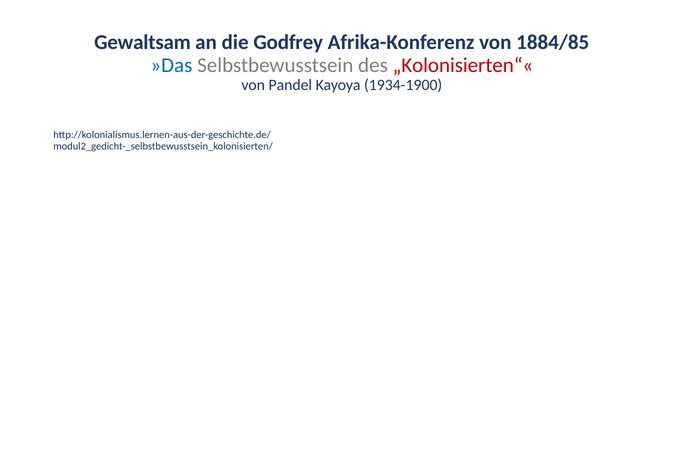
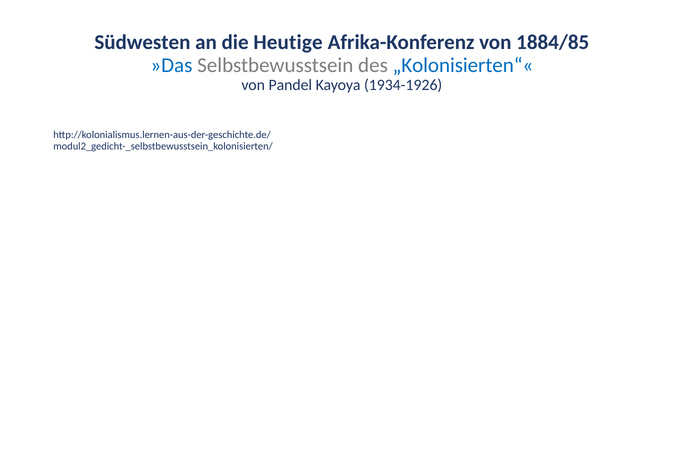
Gewaltsam: Gewaltsam -> Südwesten
Godfrey: Godfrey -> Heutige
„Kolonisierten“« colour: red -> blue
1934-1900: 1934-1900 -> 1934-1926
